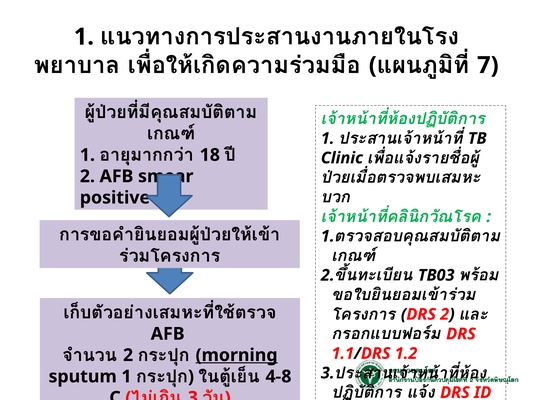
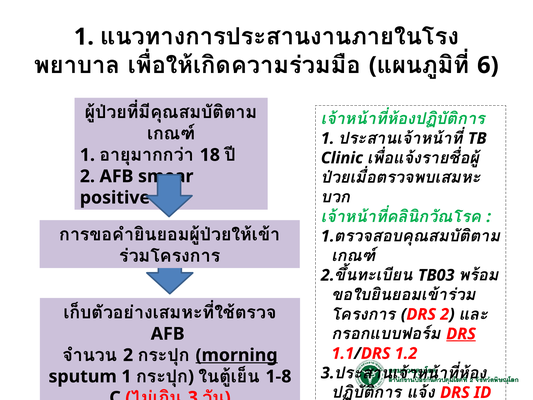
7: 7 -> 6
DRS at (461, 334) underline: none -> present
4-8: 4-8 -> 1-8
